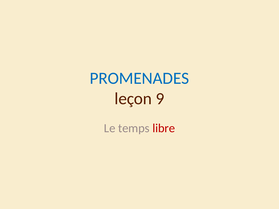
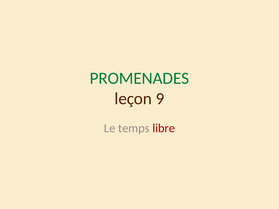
PROMENADES colour: blue -> green
